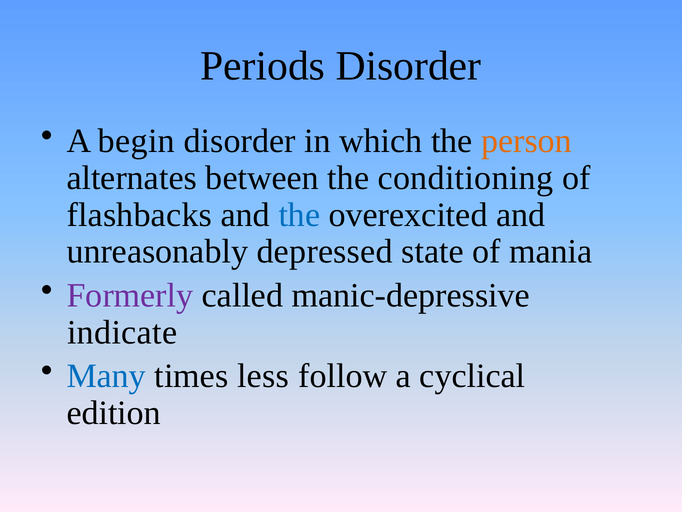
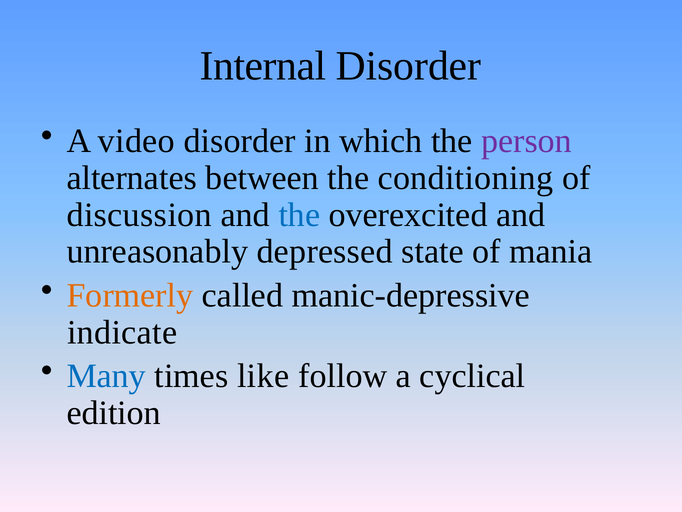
Periods: Periods -> Internal
begin: begin -> video
person colour: orange -> purple
flashbacks: flashbacks -> discussion
Formerly colour: purple -> orange
less: less -> like
